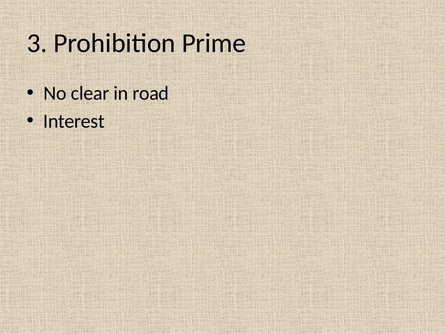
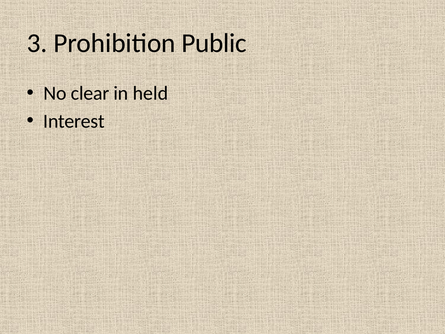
Prime: Prime -> Public
road: road -> held
